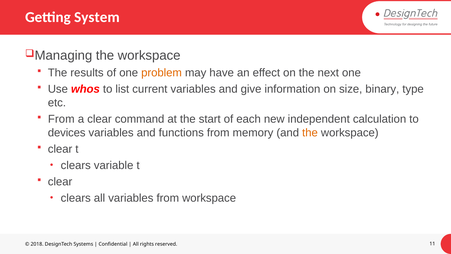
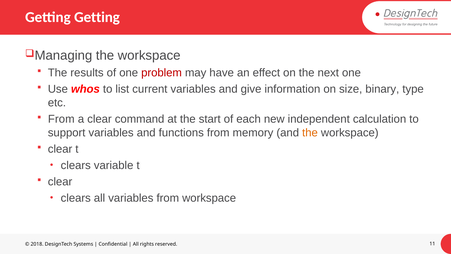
Getting System: System -> Getting
problem colour: orange -> red
devices: devices -> support
